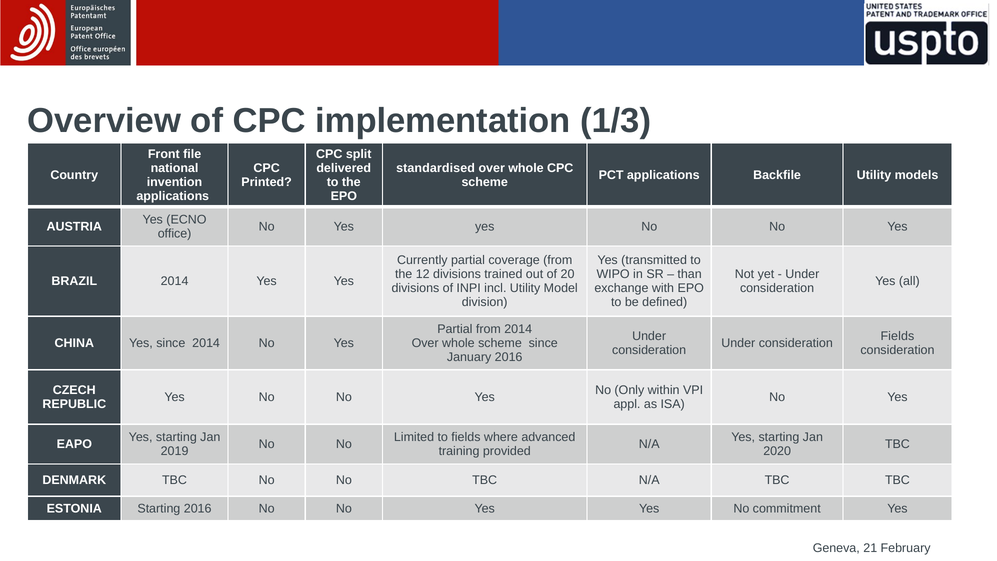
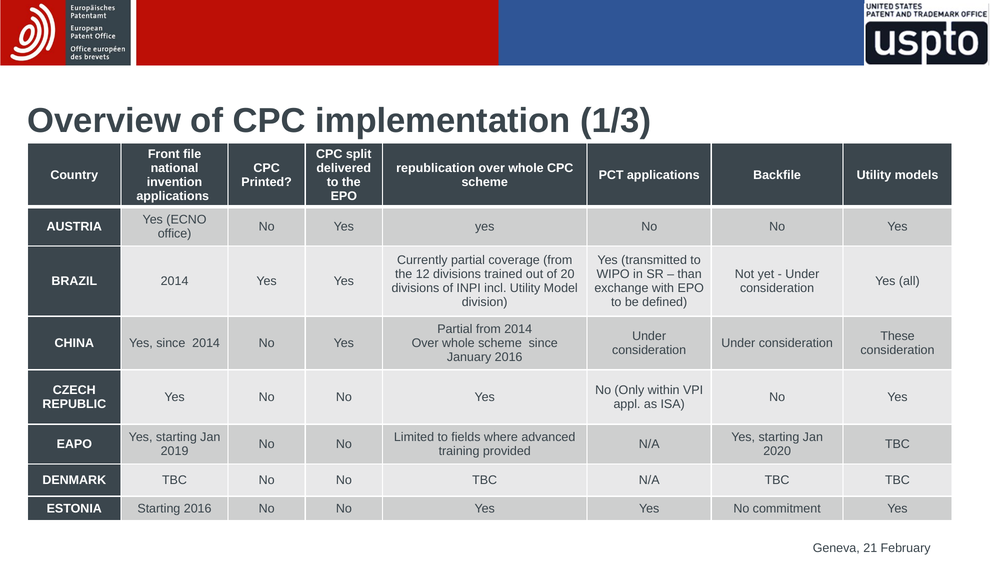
standardised: standardised -> republication
Fields at (897, 336): Fields -> These
